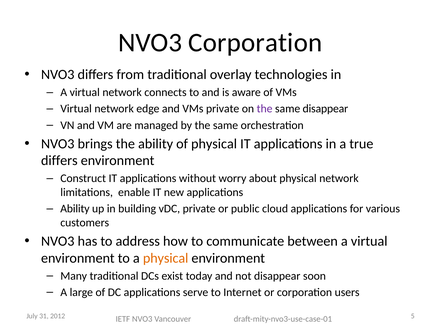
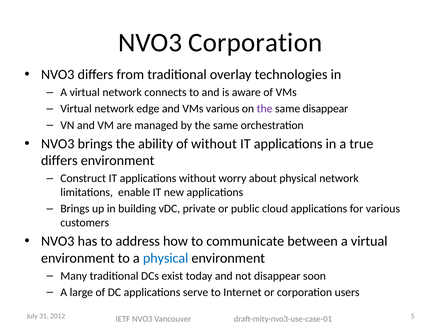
VMs private: private -> various
of physical: physical -> without
Ability at (75, 209): Ability -> Brings
physical at (166, 258) colour: orange -> blue
